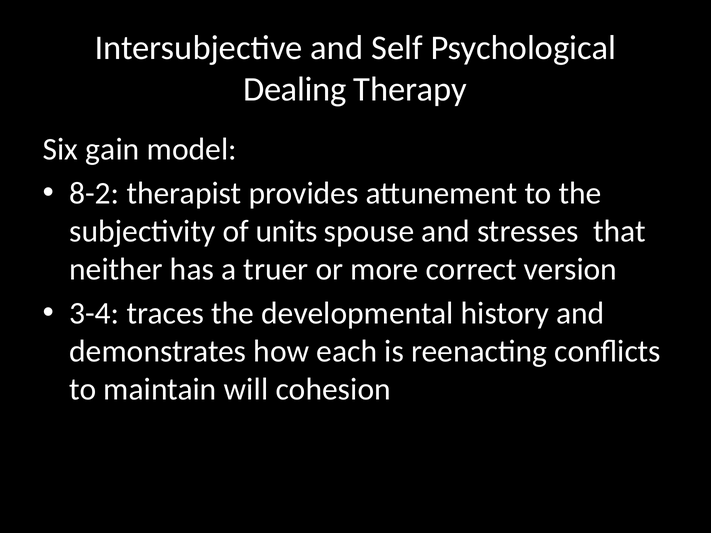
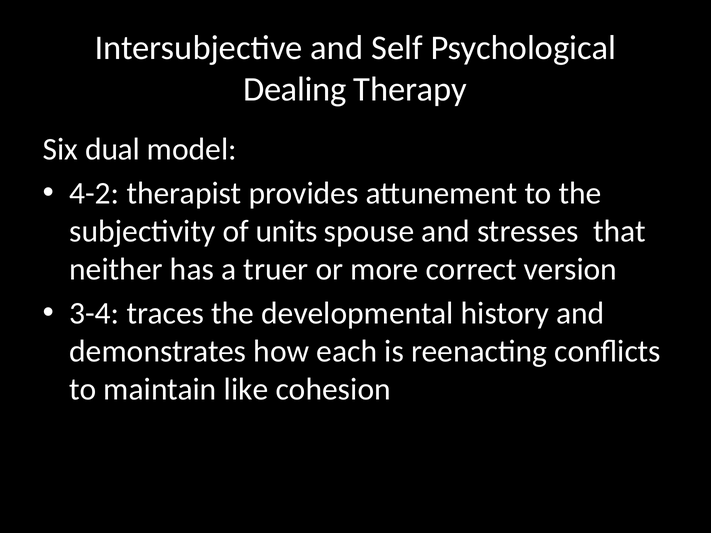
gain: gain -> dual
8-2: 8-2 -> 4-2
will: will -> like
